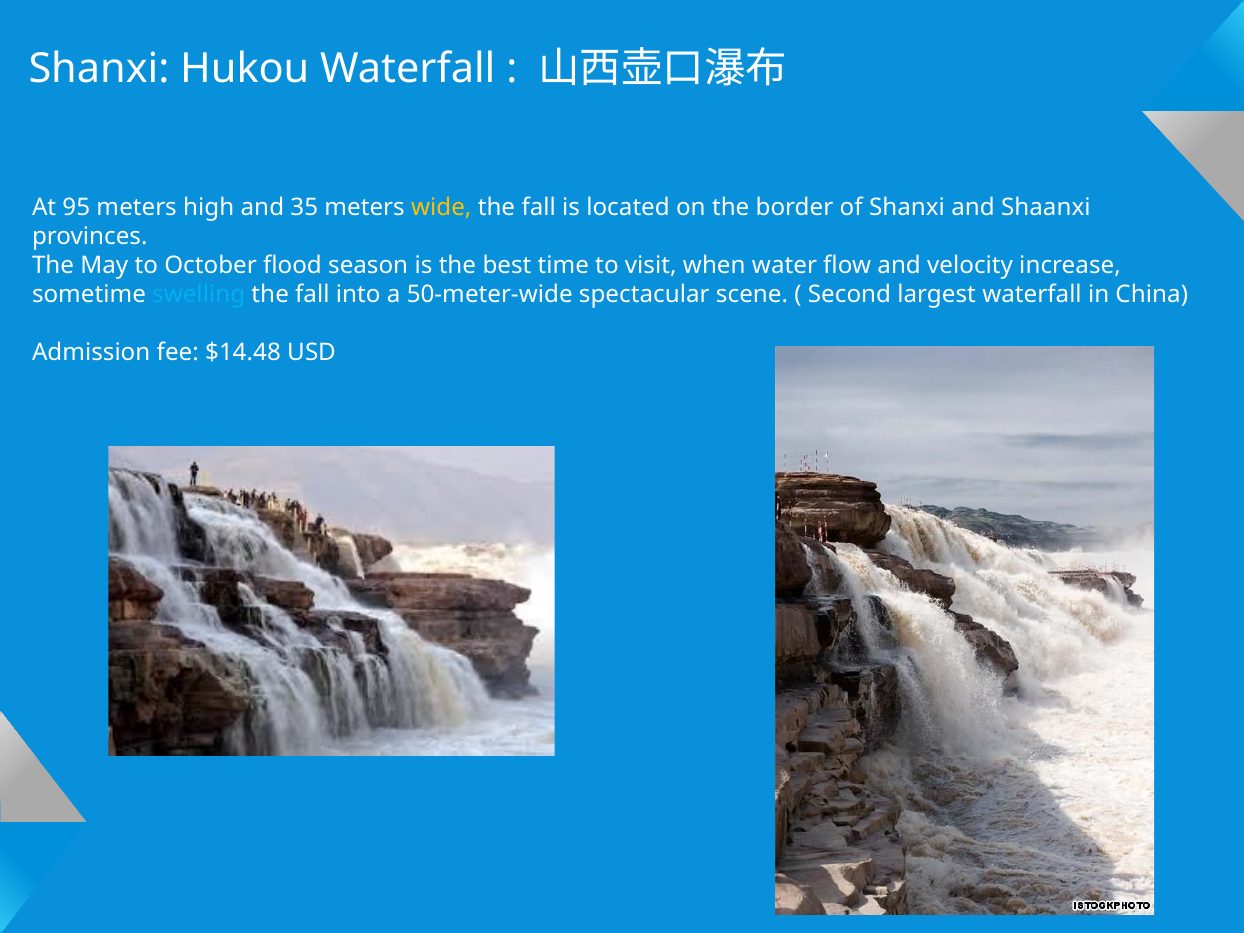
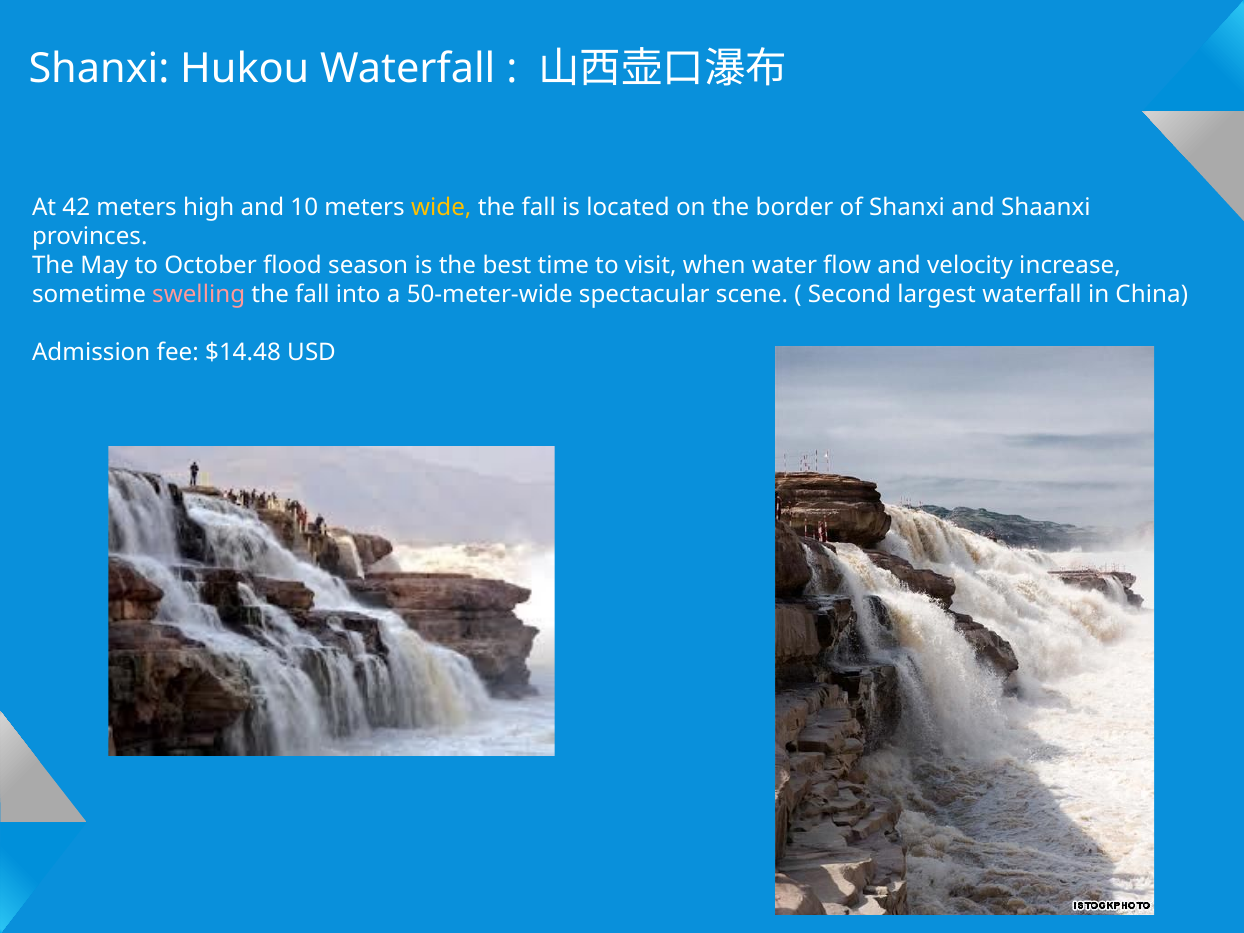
95: 95 -> 42
35: 35 -> 10
swelling colour: light blue -> pink
